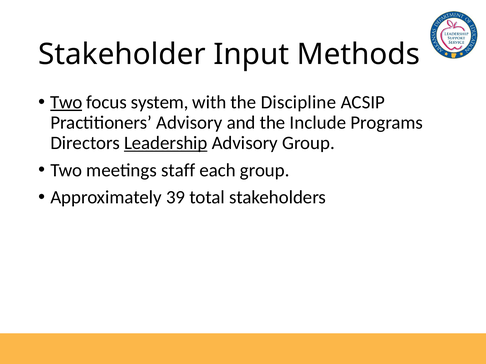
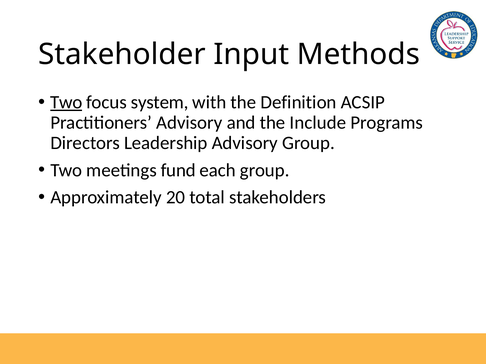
Discipline: Discipline -> Definition
Leadership underline: present -> none
staff: staff -> fund
39: 39 -> 20
